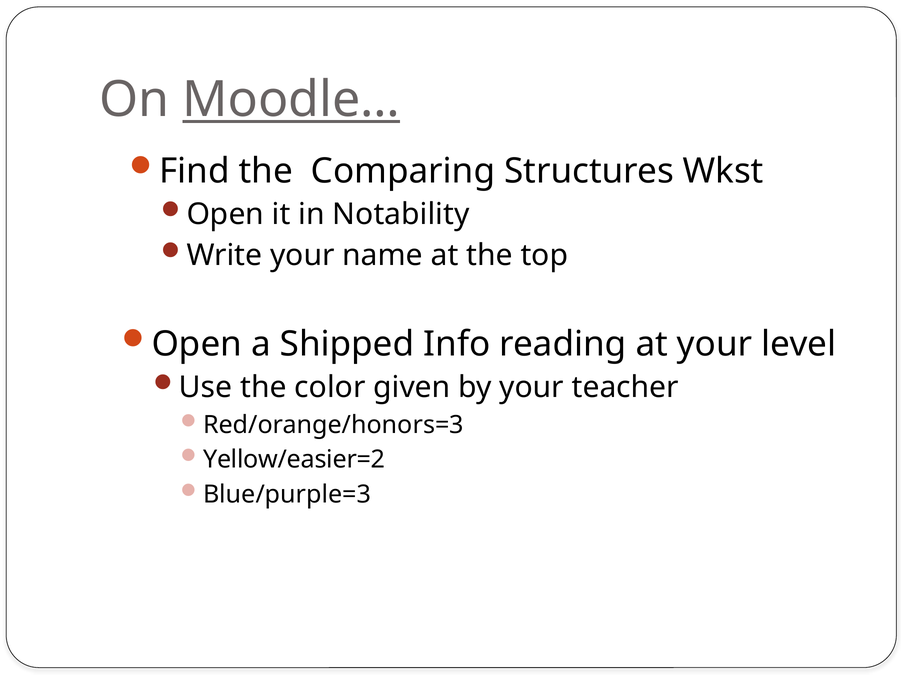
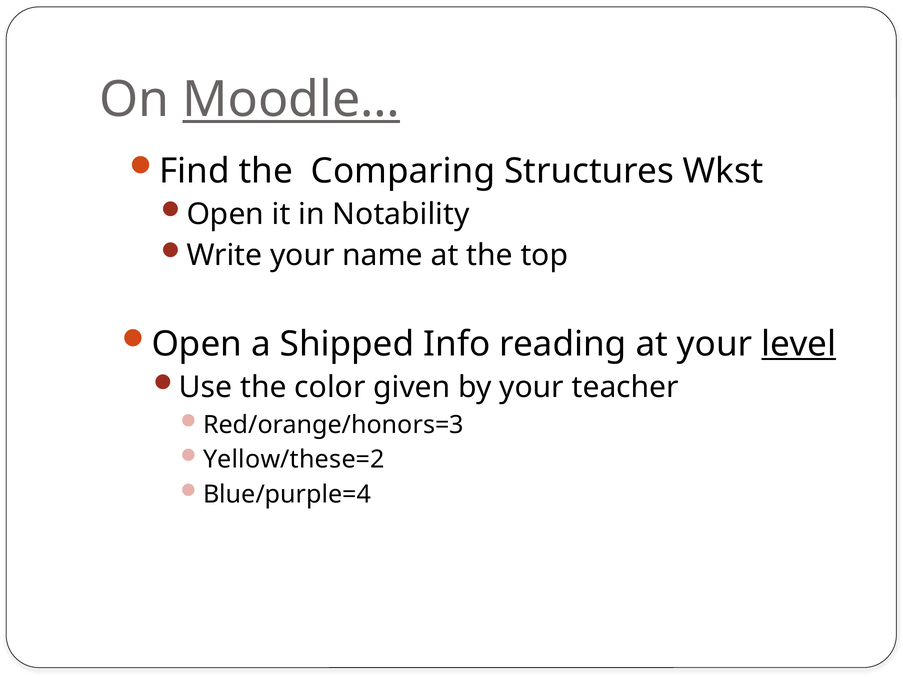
level underline: none -> present
Yellow/easier=2: Yellow/easier=2 -> Yellow/these=2
Blue/purple=3: Blue/purple=3 -> Blue/purple=4
